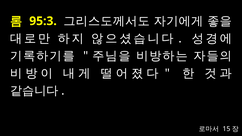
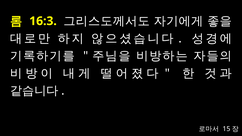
95:3: 95:3 -> 16:3
